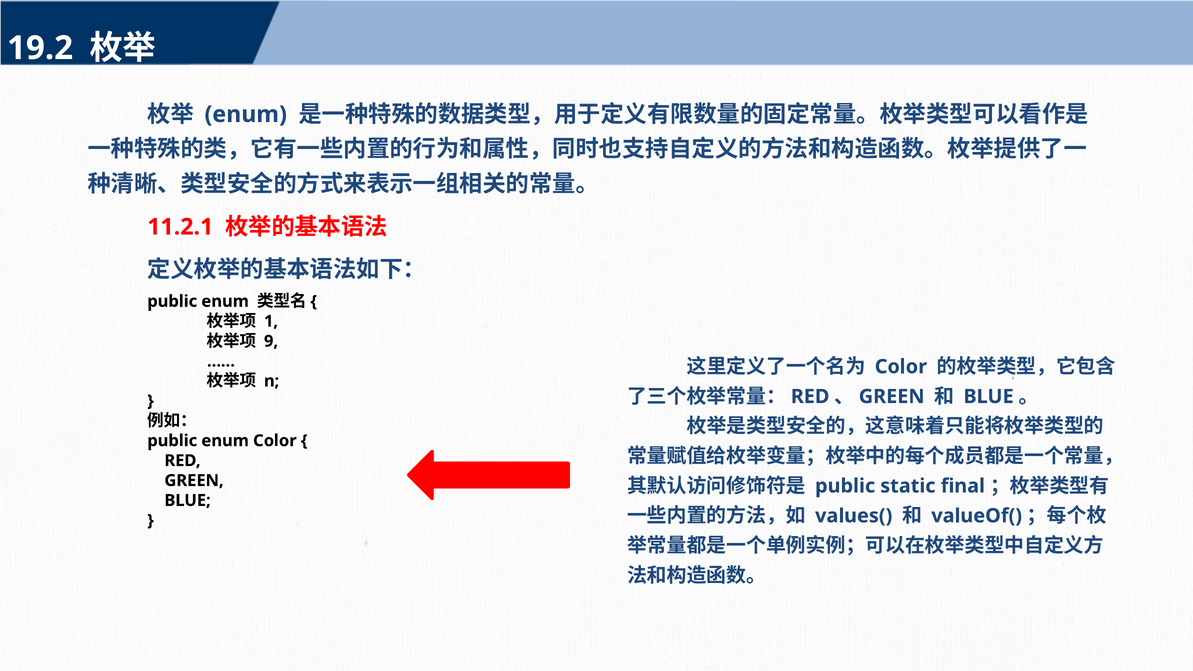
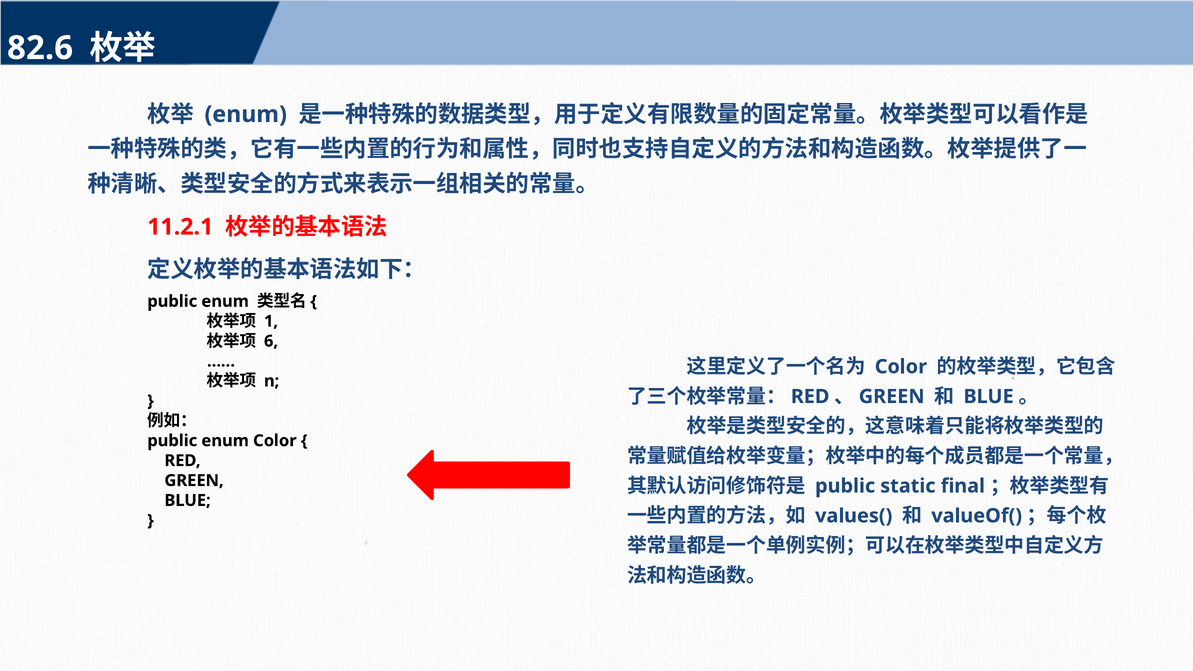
19.2: 19.2 -> 82.6
9: 9 -> 6
